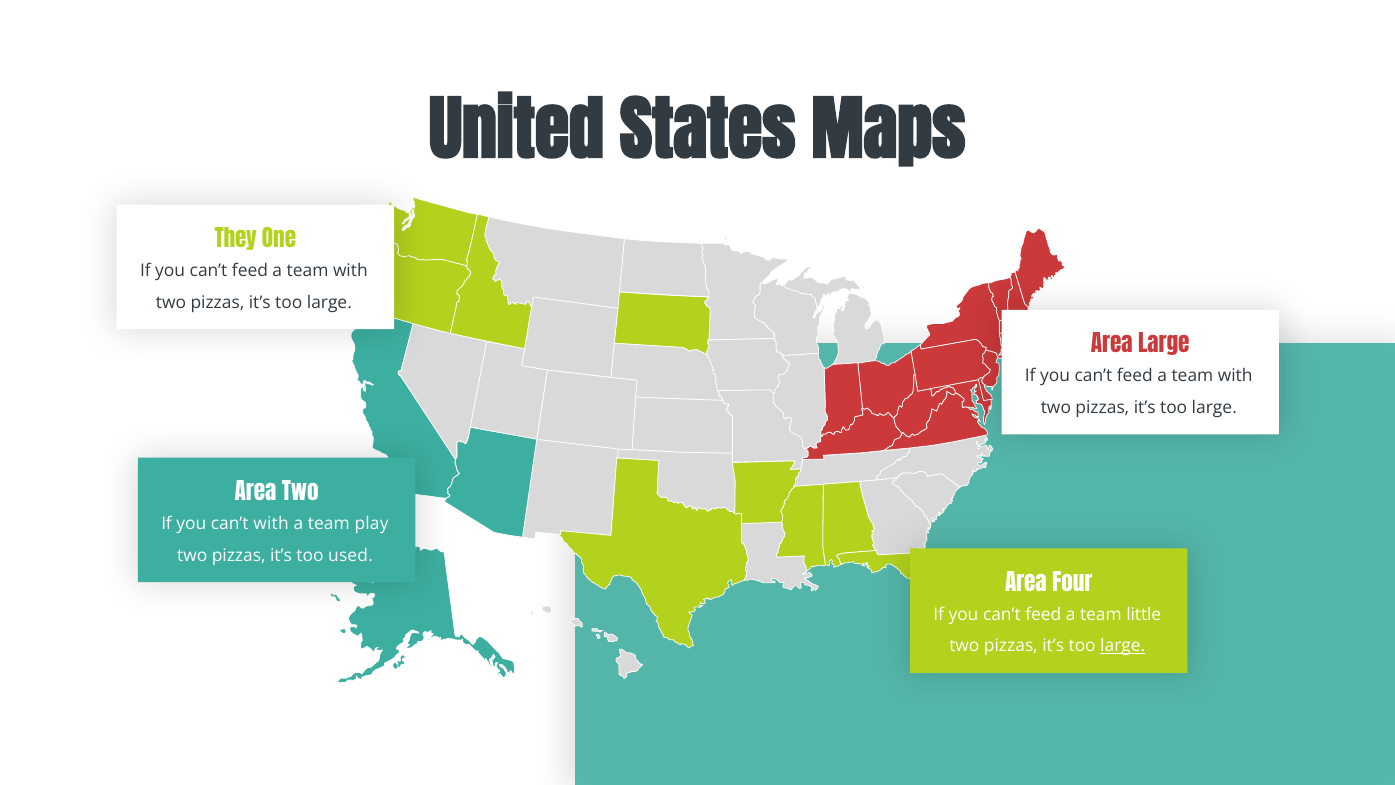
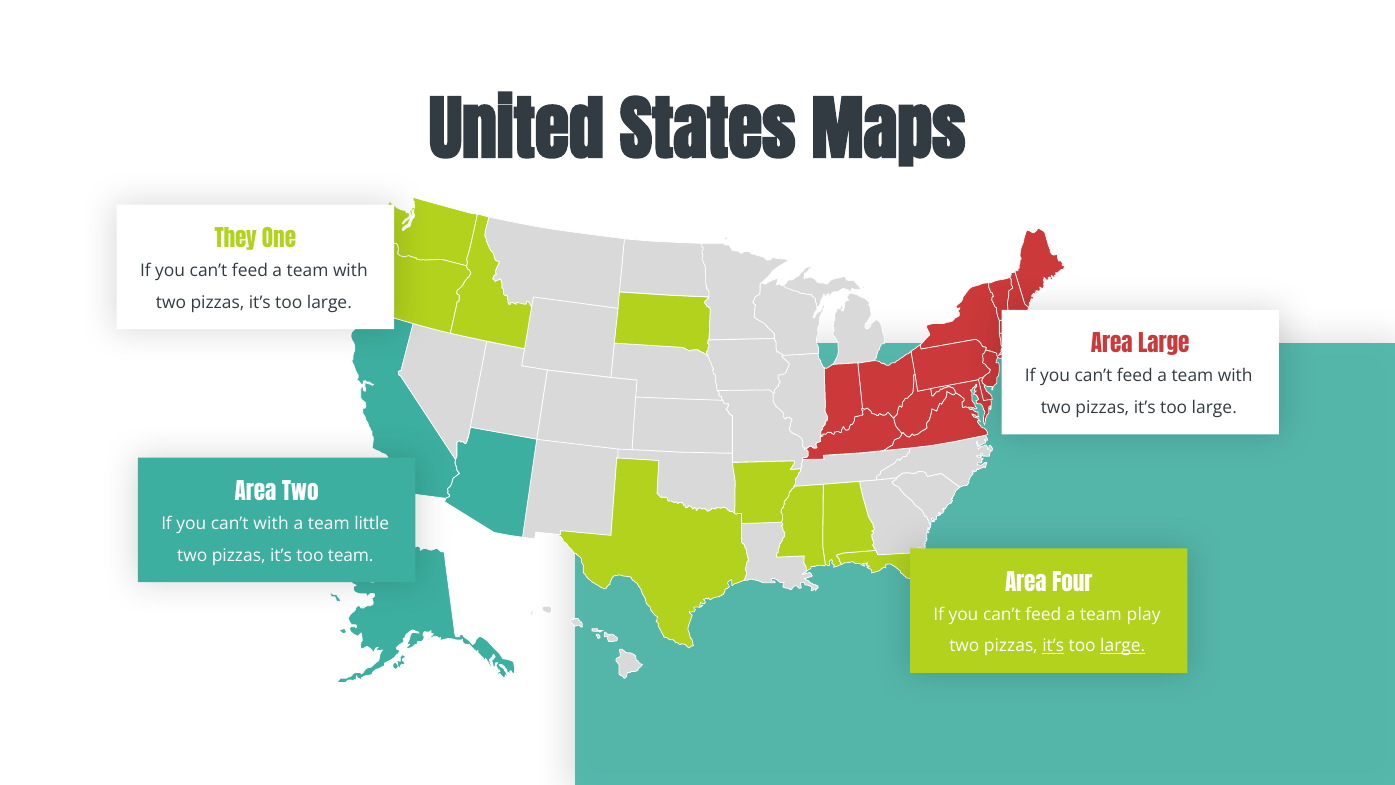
play: play -> little
too used: used -> team
little: little -> play
it’s at (1053, 646) underline: none -> present
